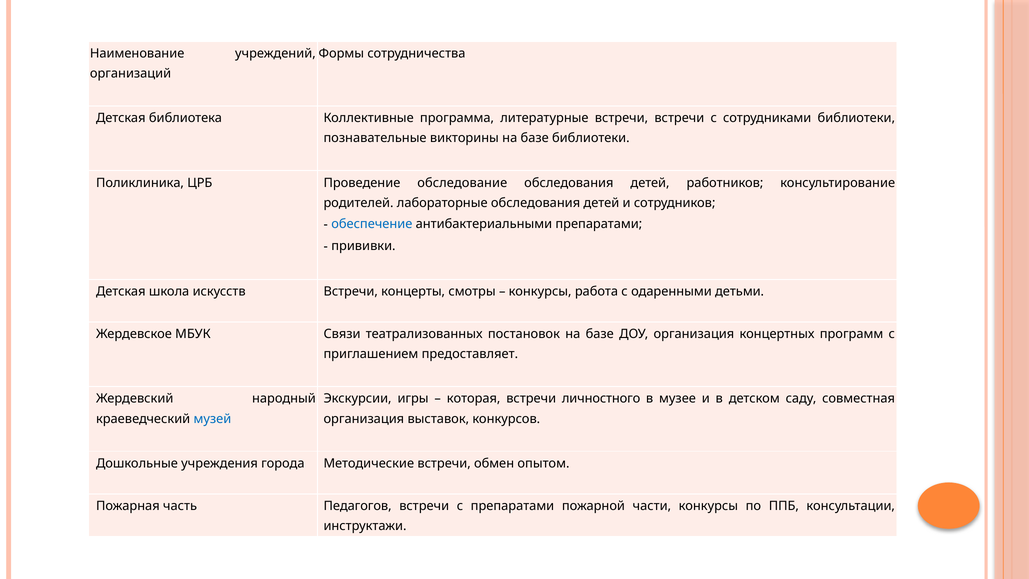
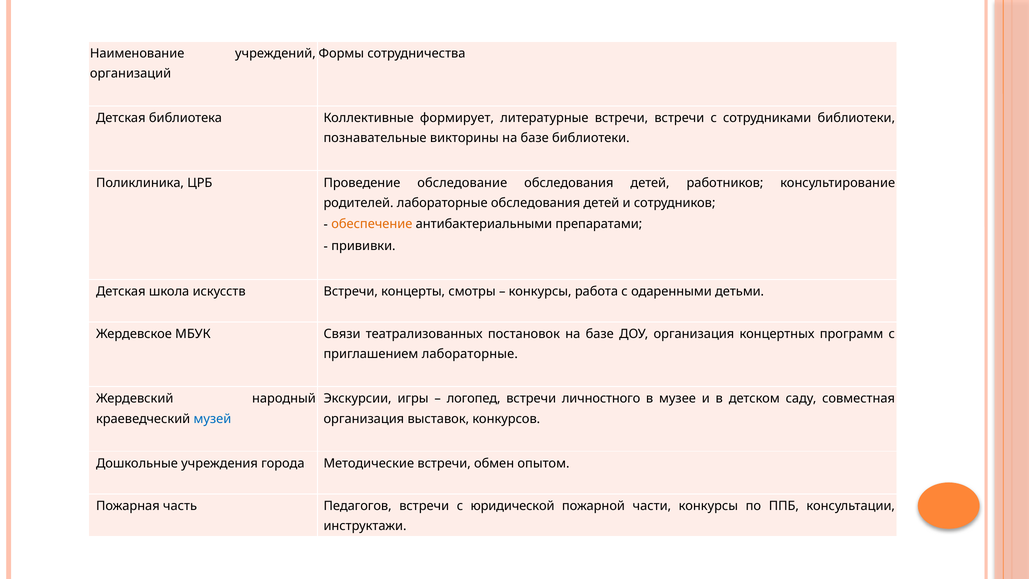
программа: программа -> формирует
обеспечение colour: blue -> orange
приглашением предоставляет: предоставляет -> лабораторные
которая: которая -> логопед
с препаратами: препаратами -> юридической
